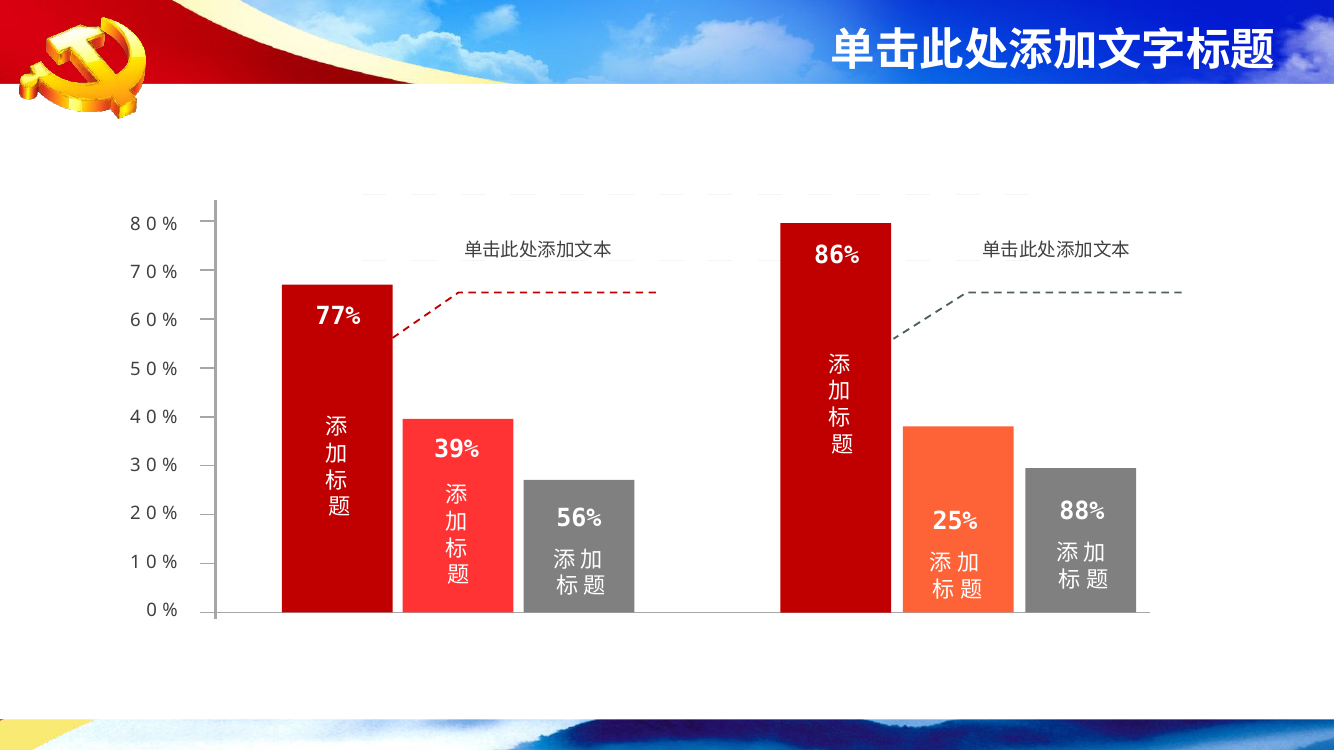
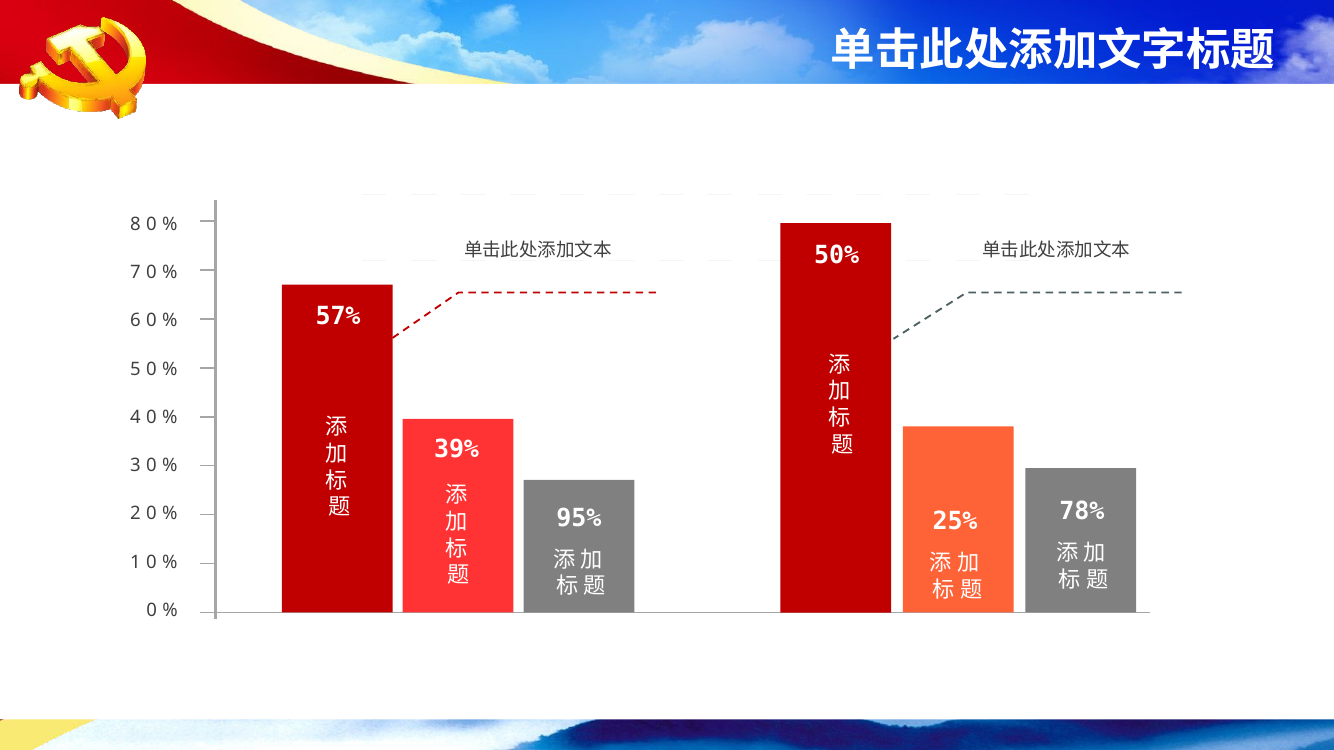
86%: 86% -> 50%
77%: 77% -> 57%
88%: 88% -> 78%
56%: 56% -> 95%
